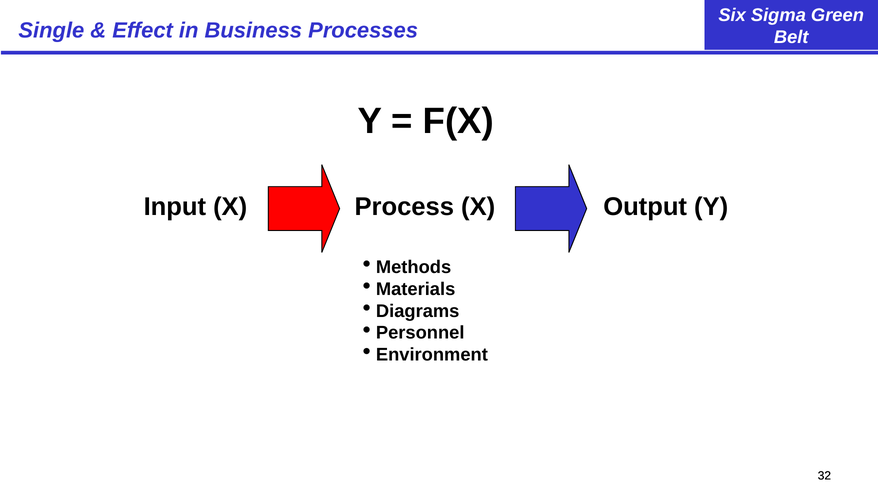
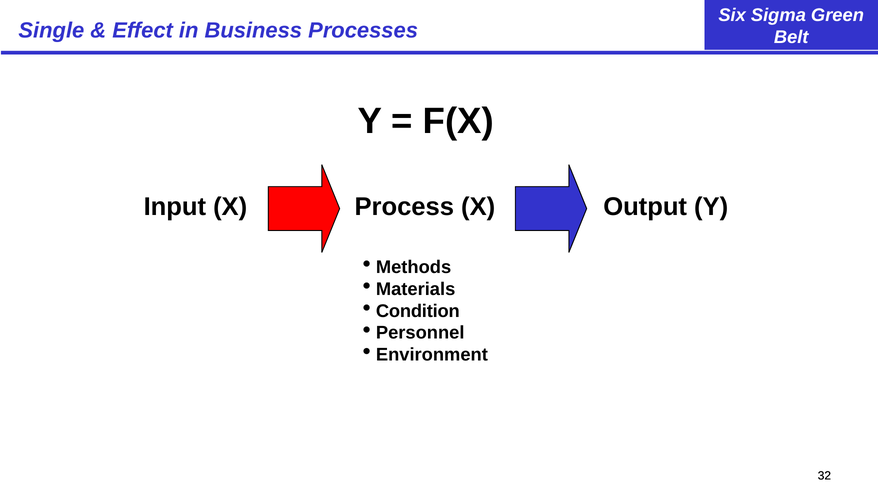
Diagrams: Diagrams -> Condition
